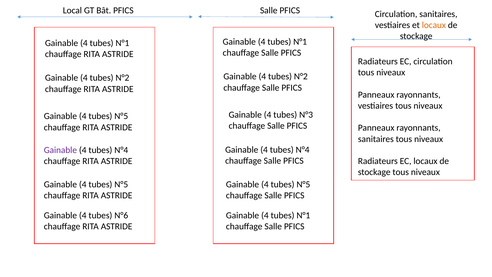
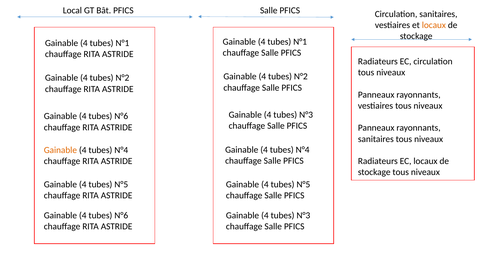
N°5 at (121, 116): N°5 -> N°6
Gainable at (60, 150) colour: purple -> orange
N°1 at (303, 215): N°1 -> N°3
